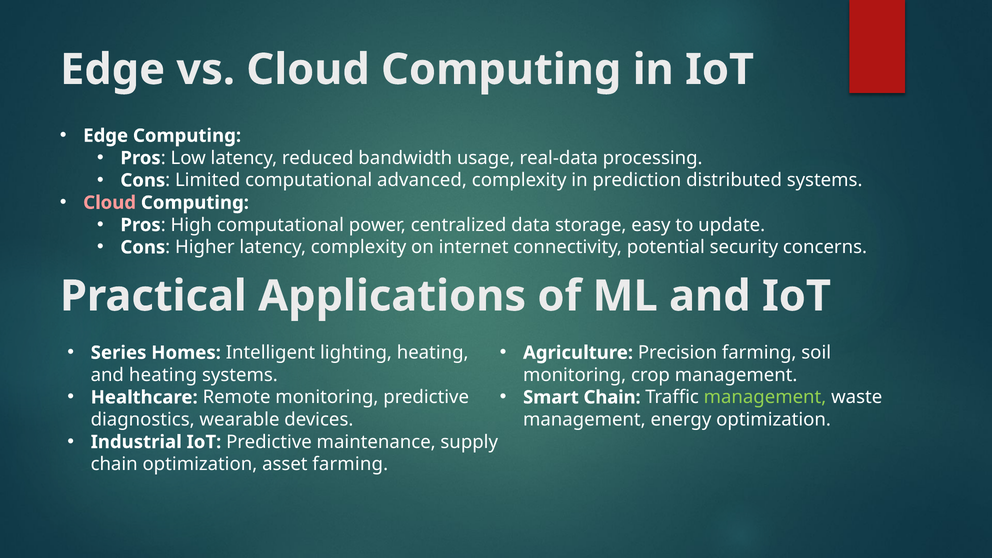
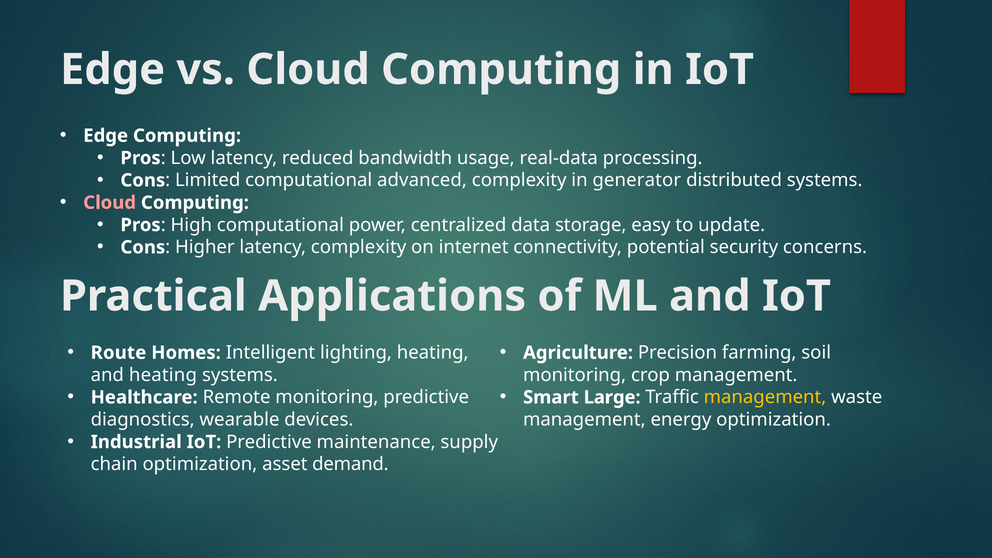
prediction: prediction -> generator
Series: Series -> Route
Smart Chain: Chain -> Large
management at (765, 397) colour: light green -> yellow
asset farming: farming -> demand
